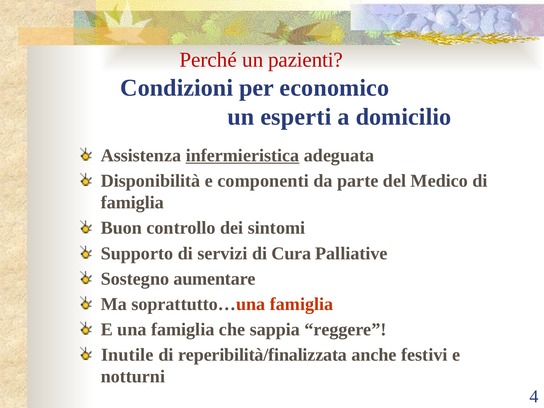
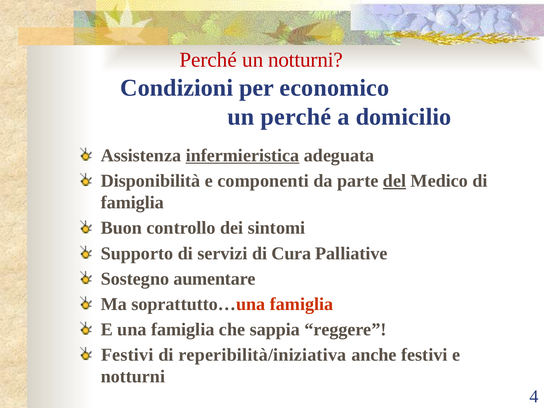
un pazienti: pazienti -> notturni
un esperti: esperti -> perché
del underline: none -> present
Inutile at (127, 355): Inutile -> Festivi
reperibilità/finalizzata: reperibilità/finalizzata -> reperibilità/iniziativa
